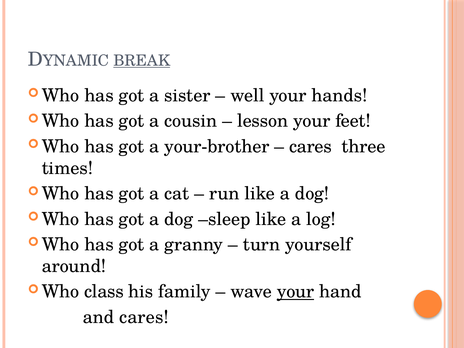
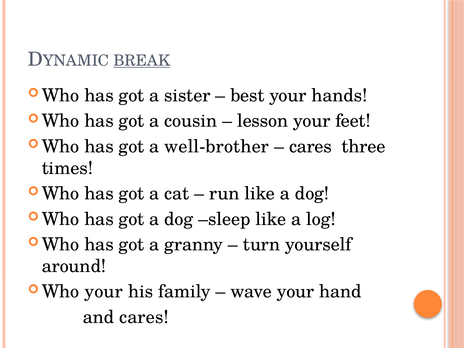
well: well -> best
your-brother: your-brother -> well-brother
class at (104, 292): class -> your
your at (296, 292) underline: present -> none
